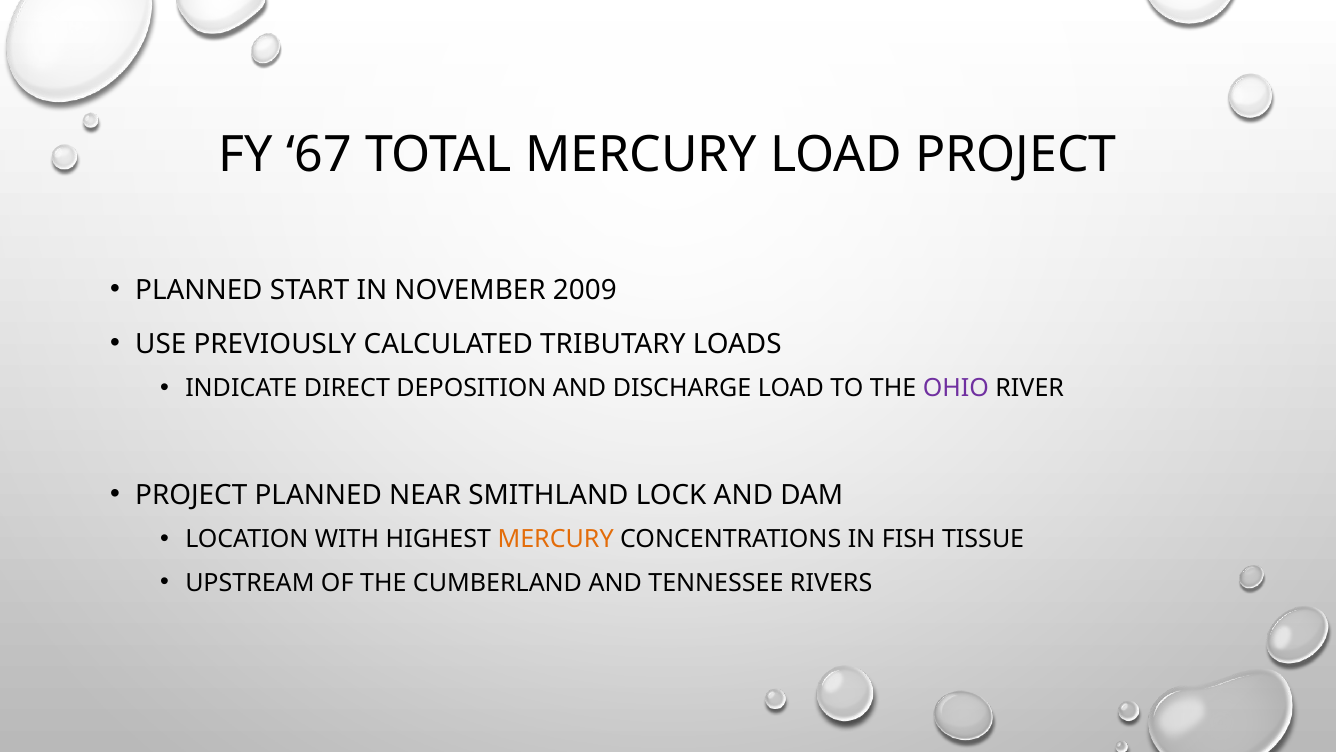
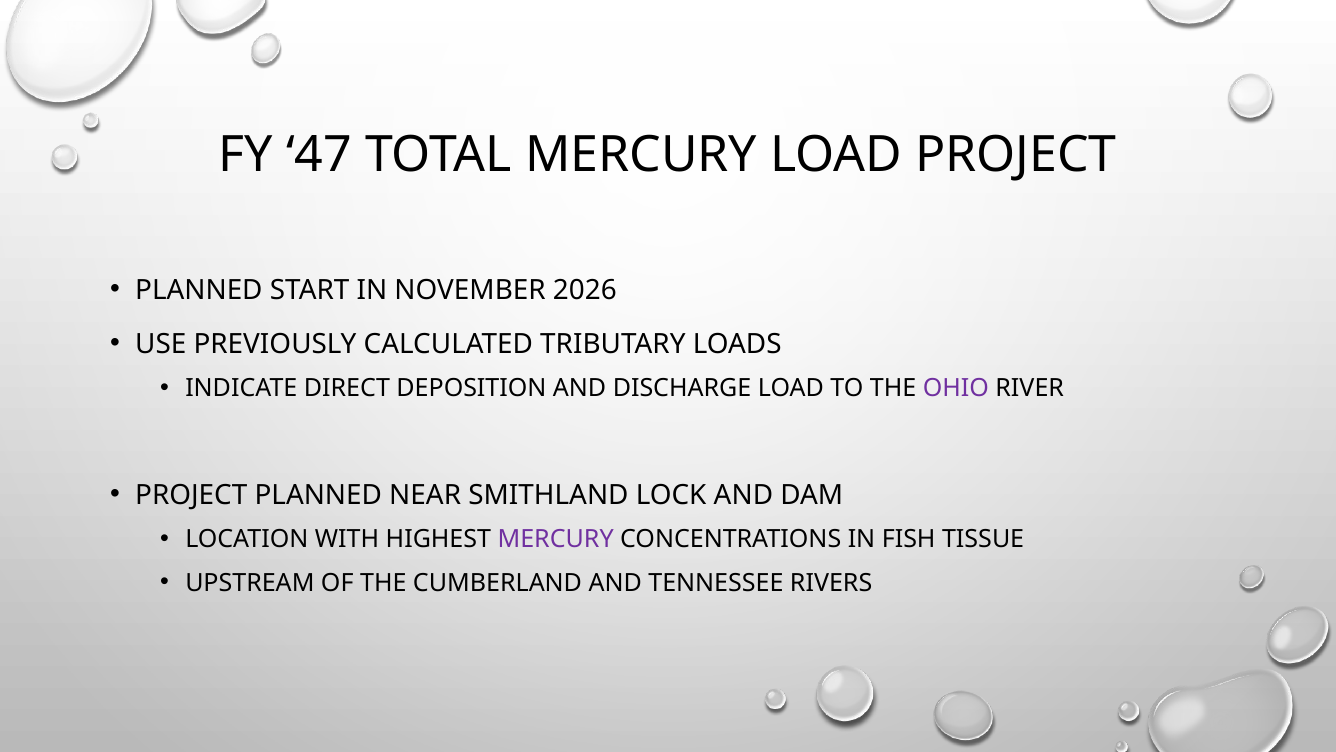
67: 67 -> 47
2009: 2009 -> 2026
MERCURY at (556, 539) colour: orange -> purple
